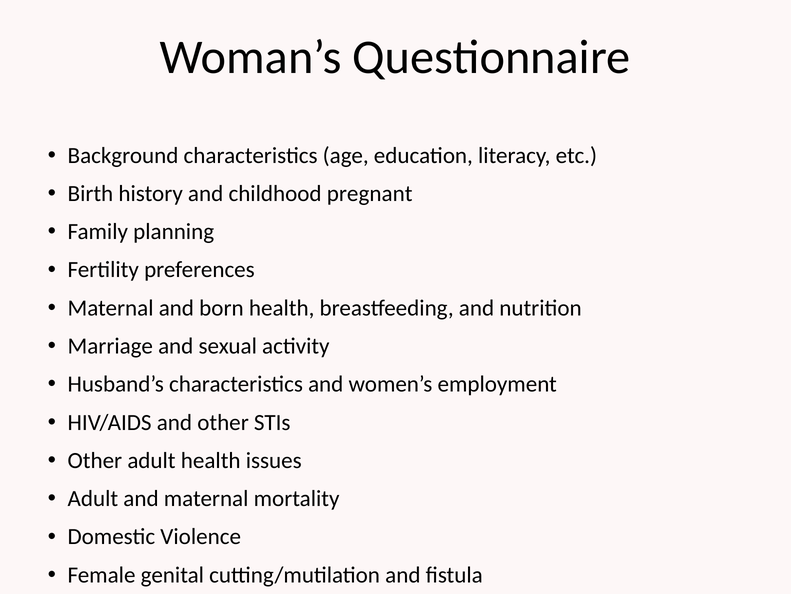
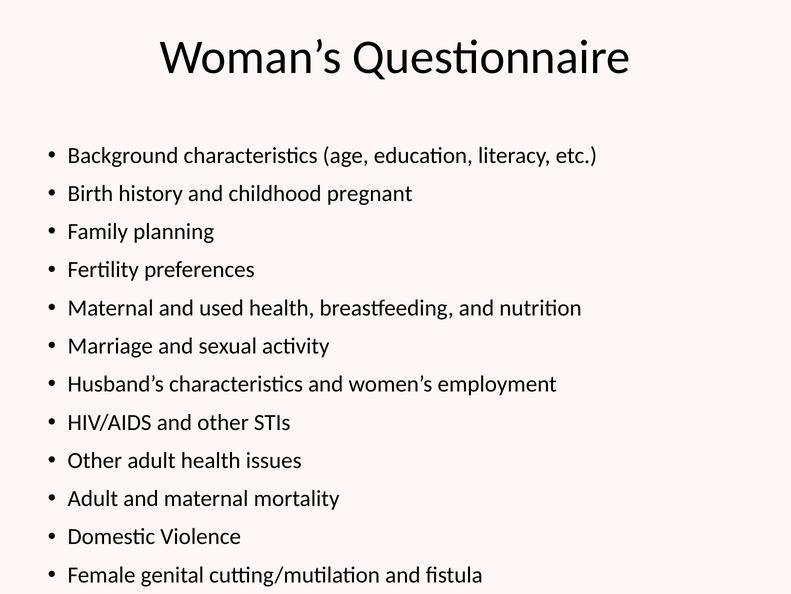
born: born -> used
